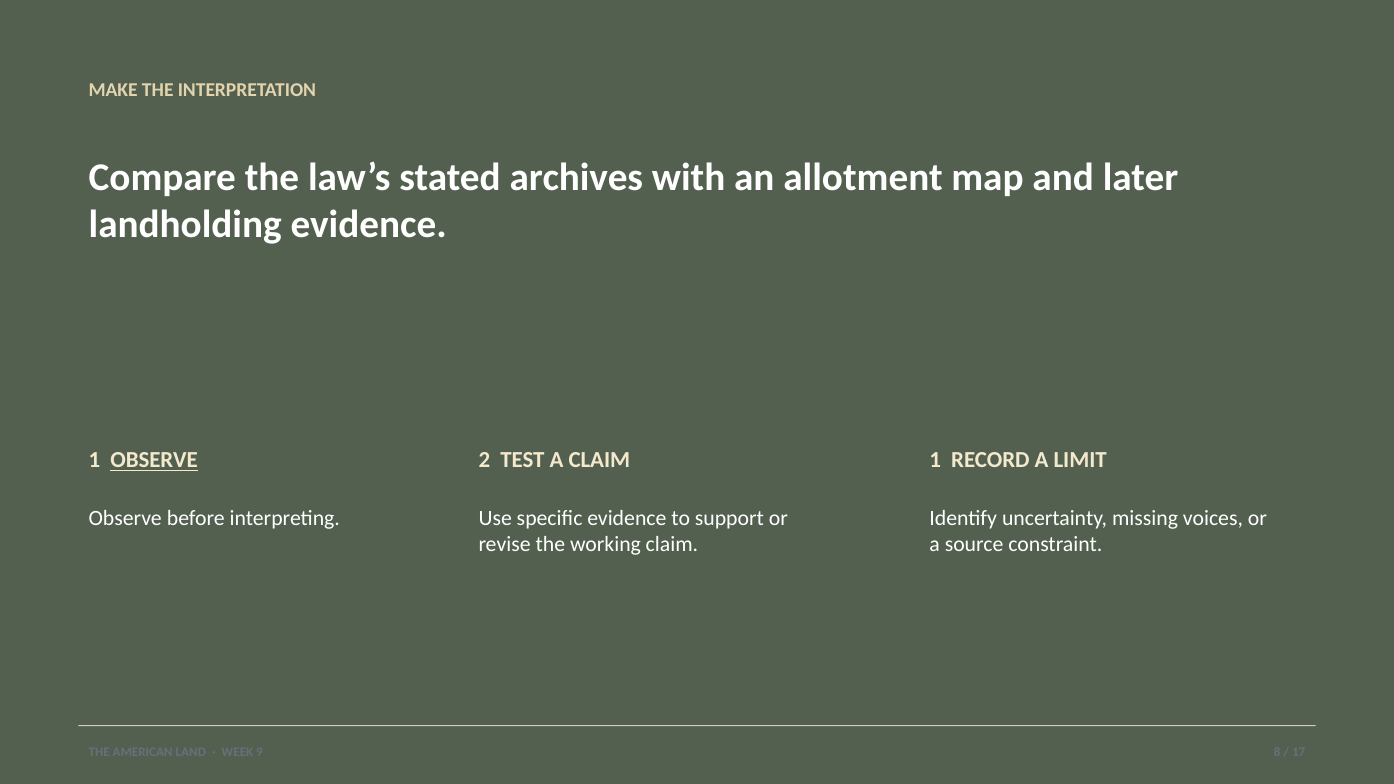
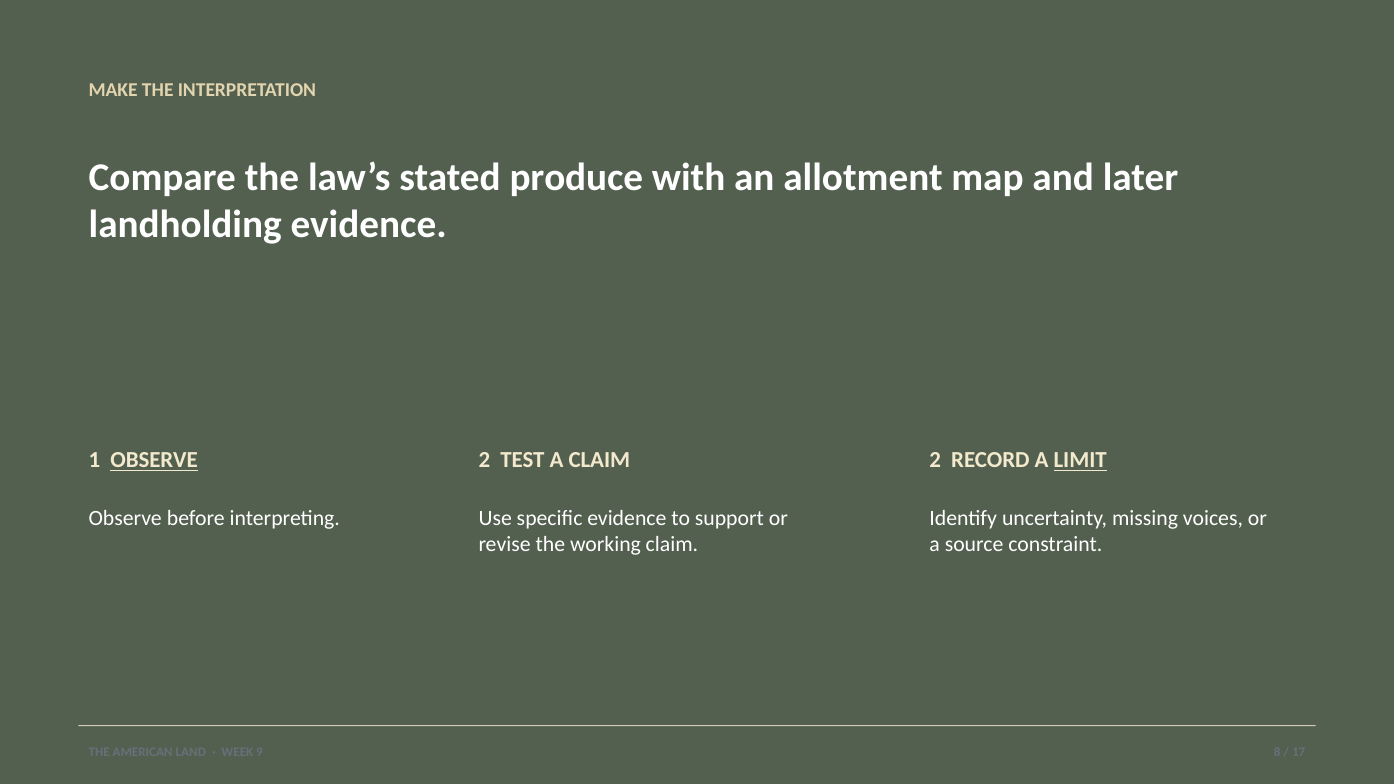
archives: archives -> produce
CLAIM 1: 1 -> 2
LIMIT underline: none -> present
